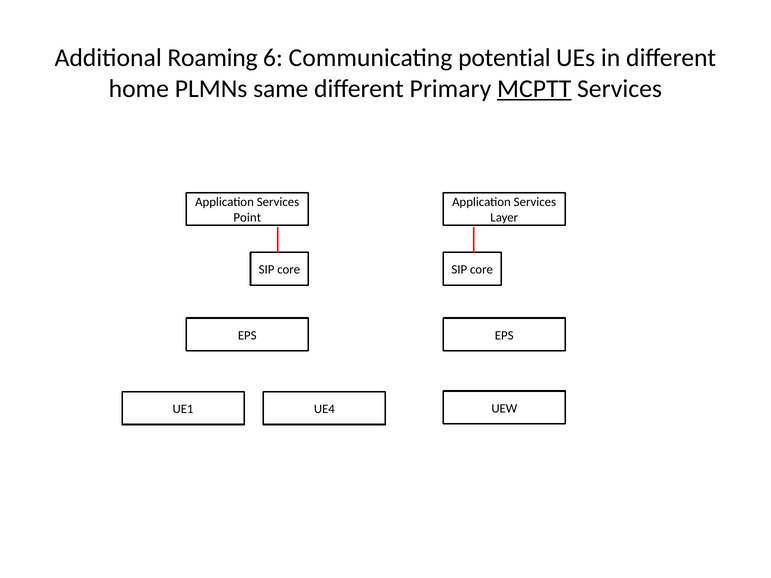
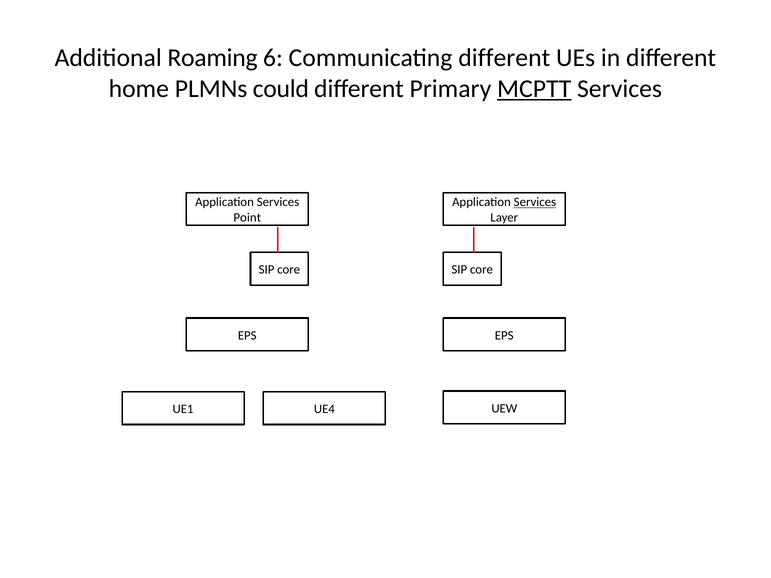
Communicating potential: potential -> different
same: same -> could
Services at (535, 202) underline: none -> present
